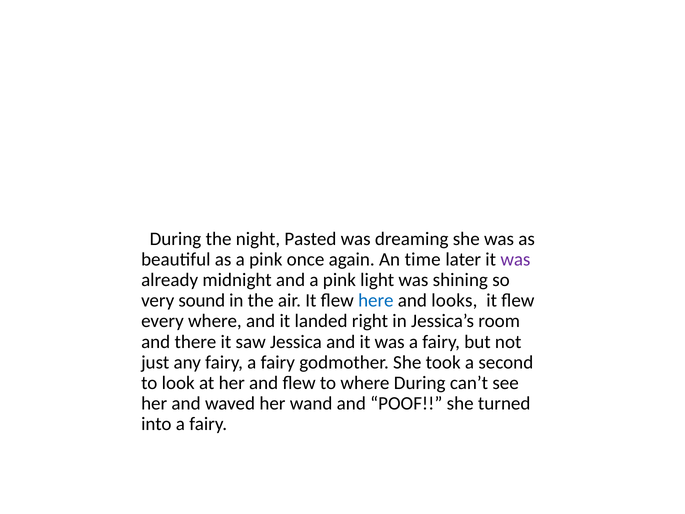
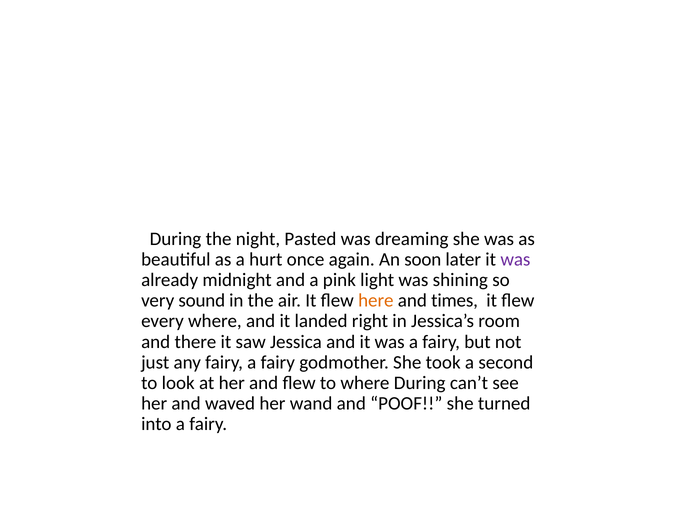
as a pink: pink -> hurt
time: time -> soon
here colour: blue -> orange
looks: looks -> times
